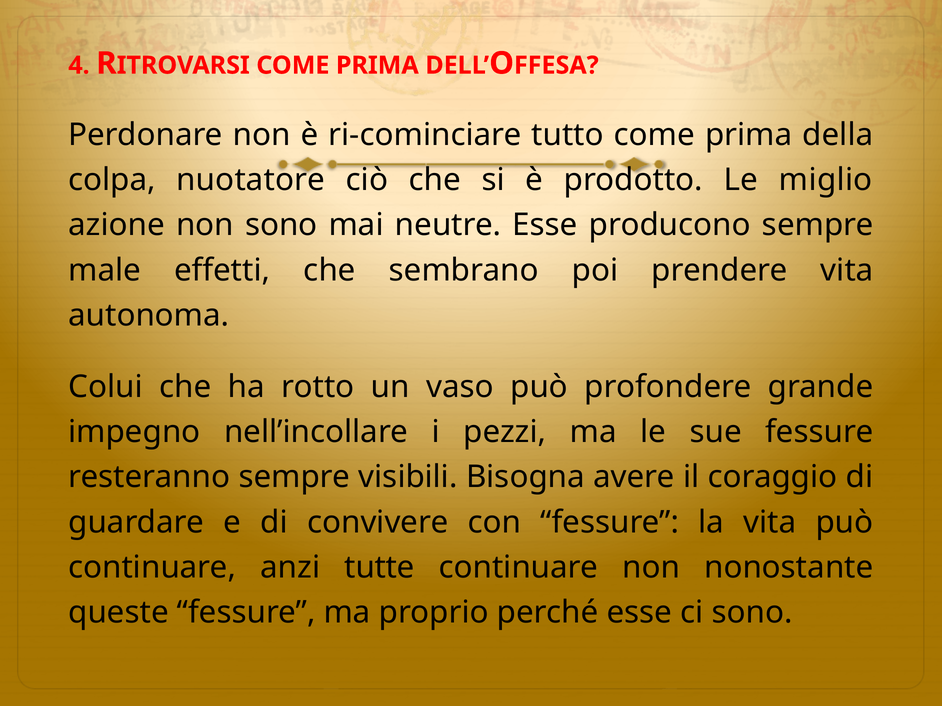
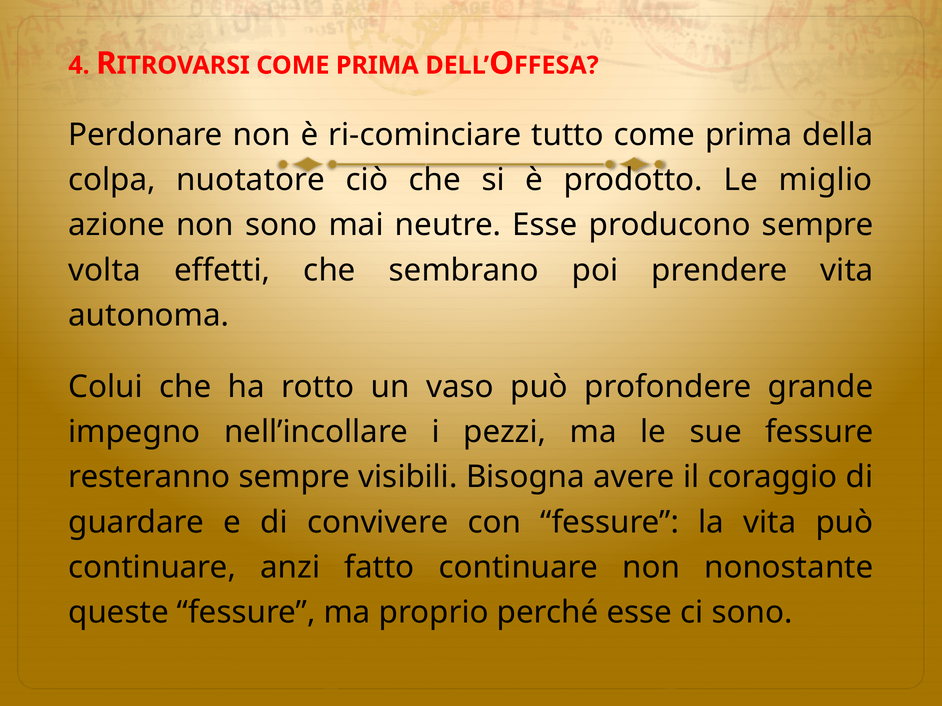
male: male -> volta
tutte: tutte -> fatto
